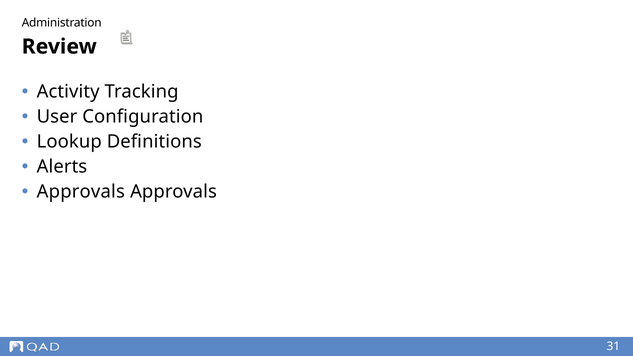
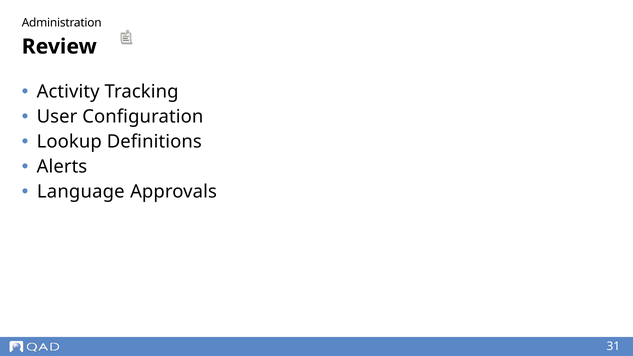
Approvals at (81, 192): Approvals -> Language
